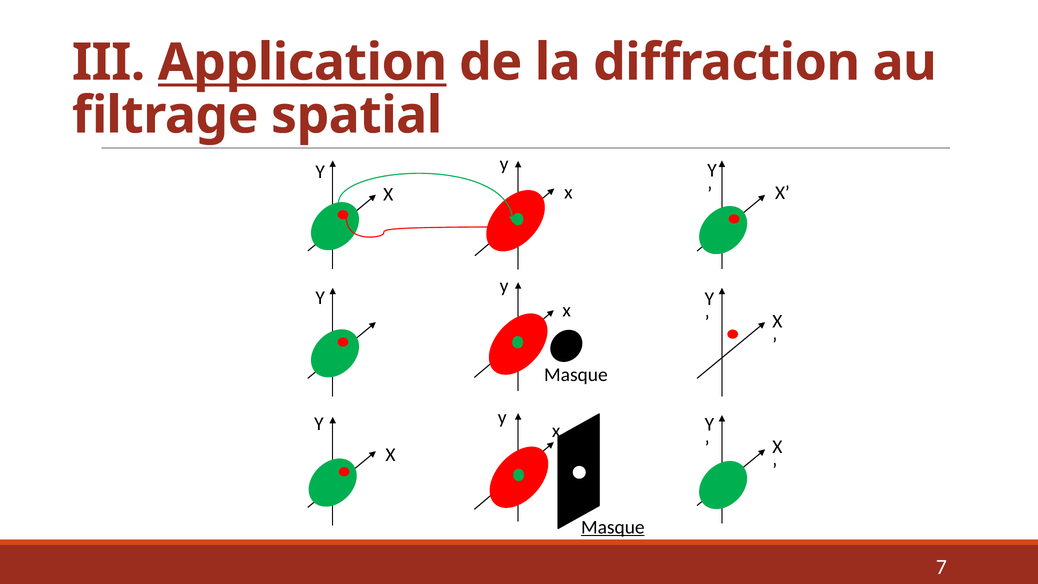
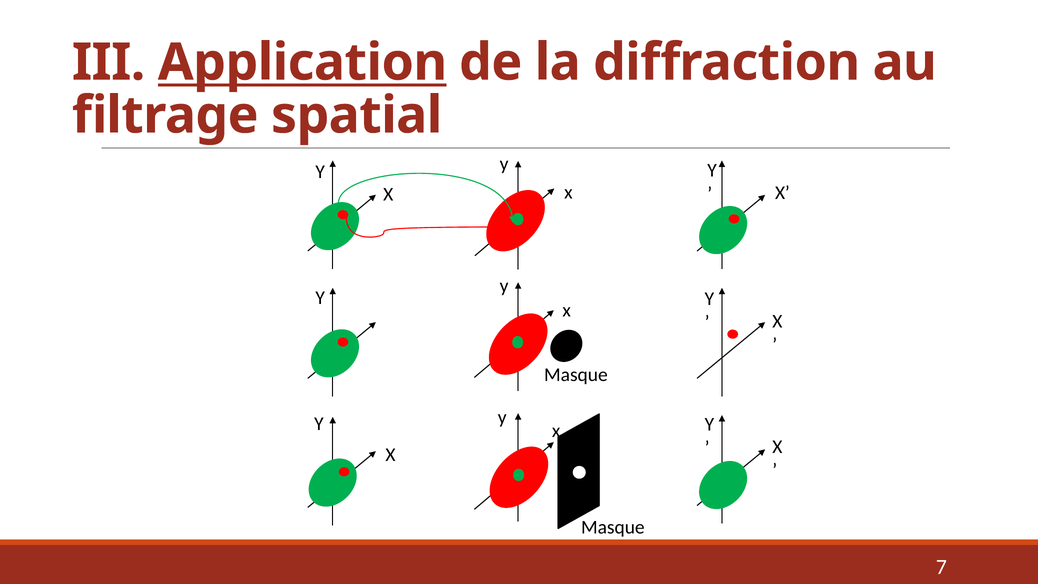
Masque at (613, 527) underline: present -> none
